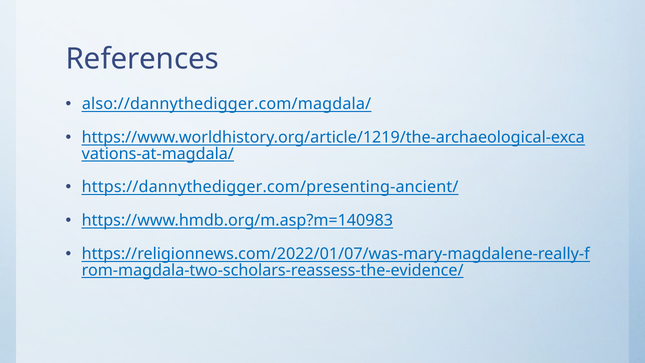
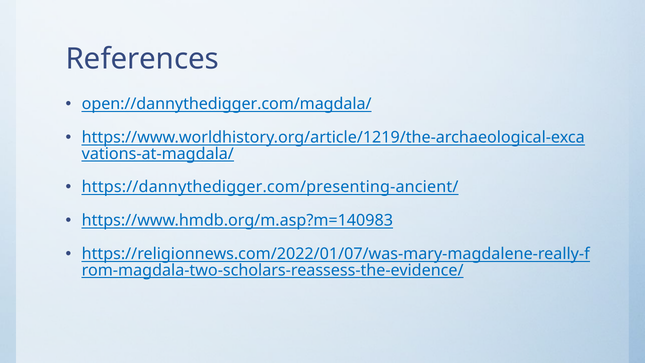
also://dannythedigger.com/magdala/: also://dannythedigger.com/magdala/ -> open://dannythedigger.com/magdala/
